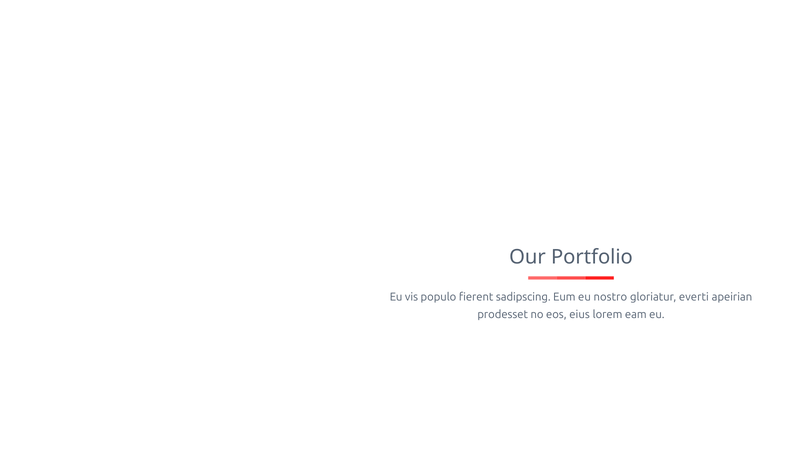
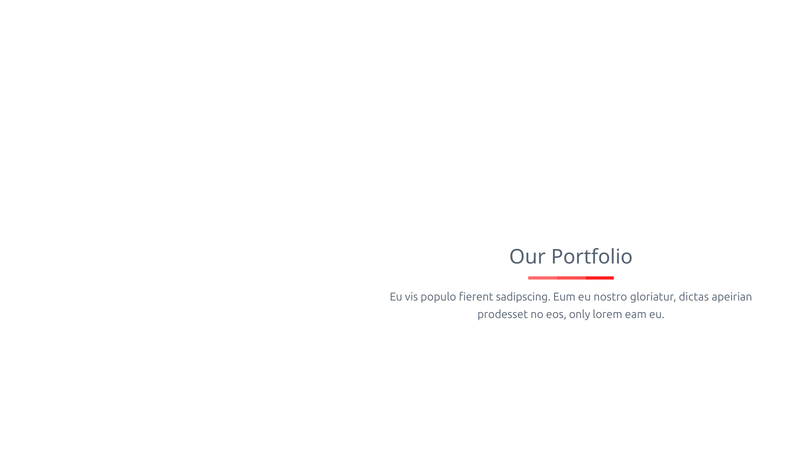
everti: everti -> dictas
eius: eius -> only
